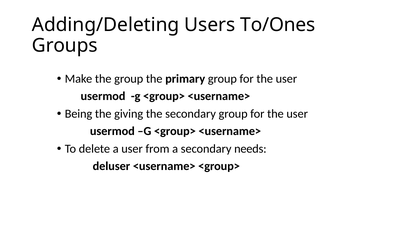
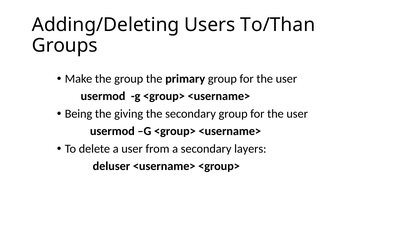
To/Ones: To/Ones -> To/Than
needs: needs -> layers
